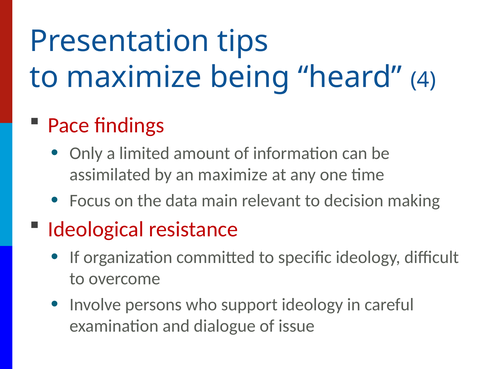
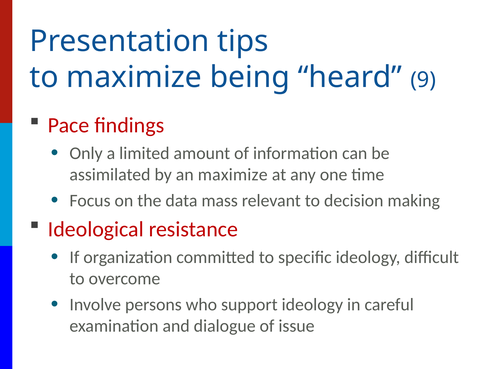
4: 4 -> 9
main: main -> mass
